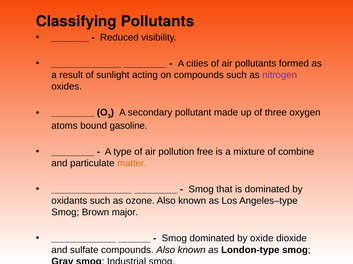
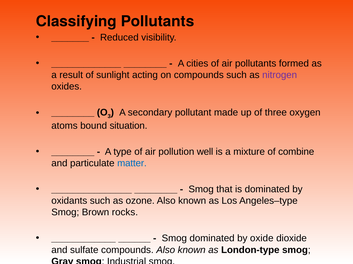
gasoline: gasoline -> situation
free: free -> well
matter colour: orange -> blue
major: major -> rocks
